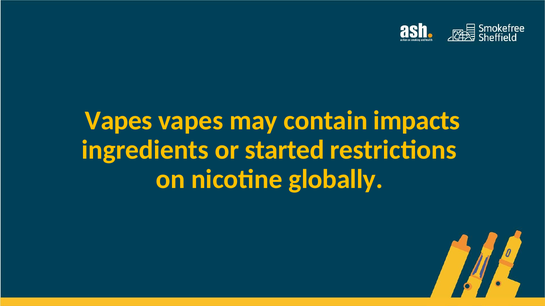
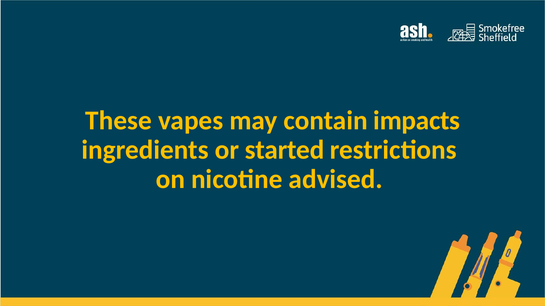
Vapes at (119, 121): Vapes -> These
globally: globally -> advised
